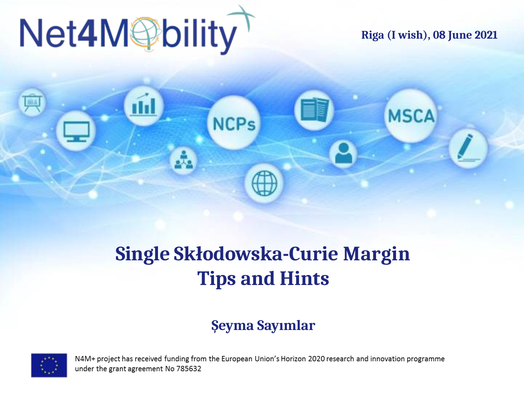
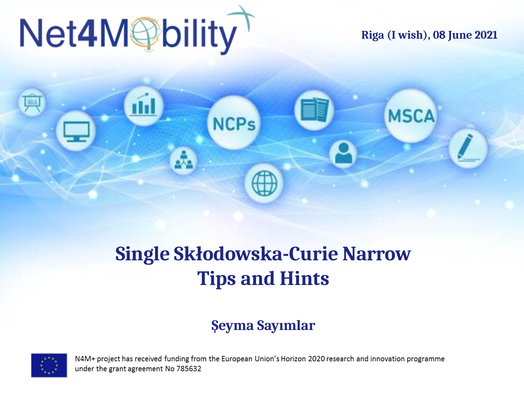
Margin: Margin -> Narrow
